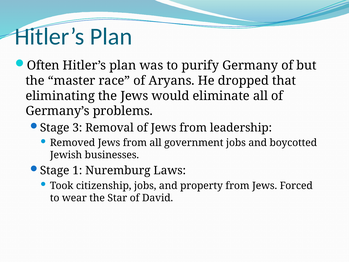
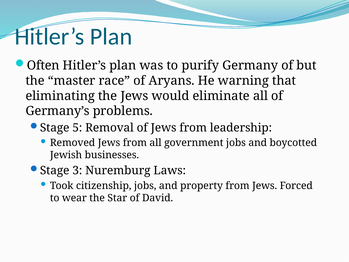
dropped: dropped -> warning
3: 3 -> 5
1: 1 -> 3
